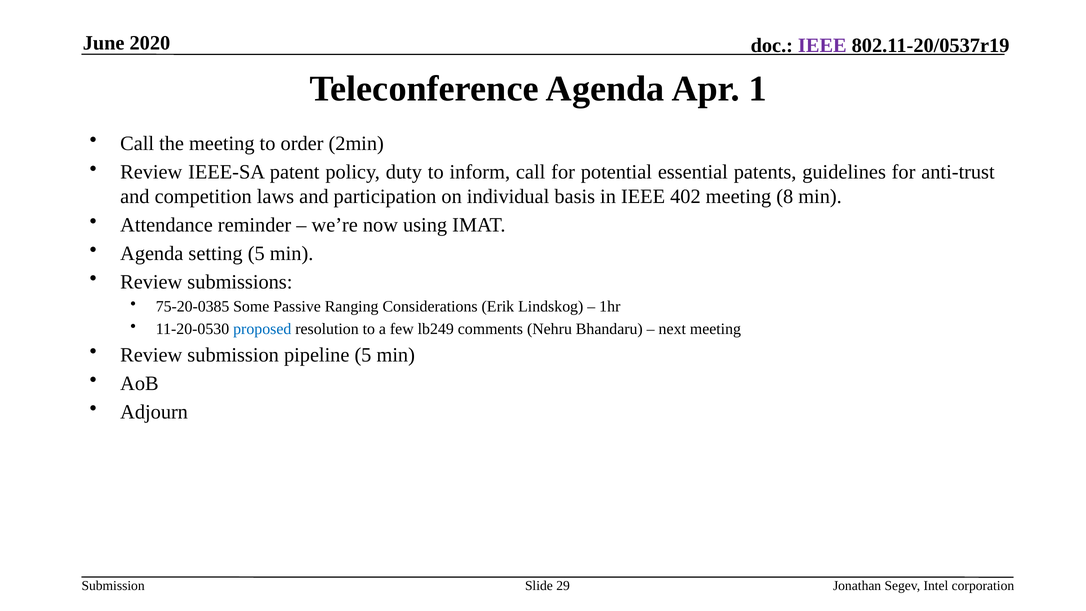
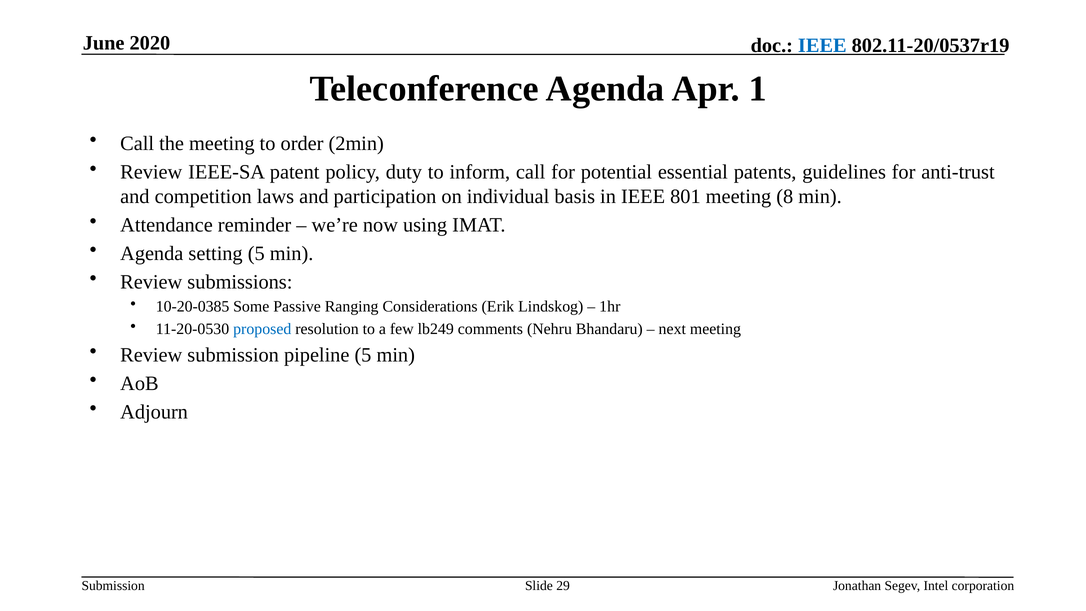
IEEE at (822, 45) colour: purple -> blue
402: 402 -> 801
75-20-0385: 75-20-0385 -> 10-20-0385
